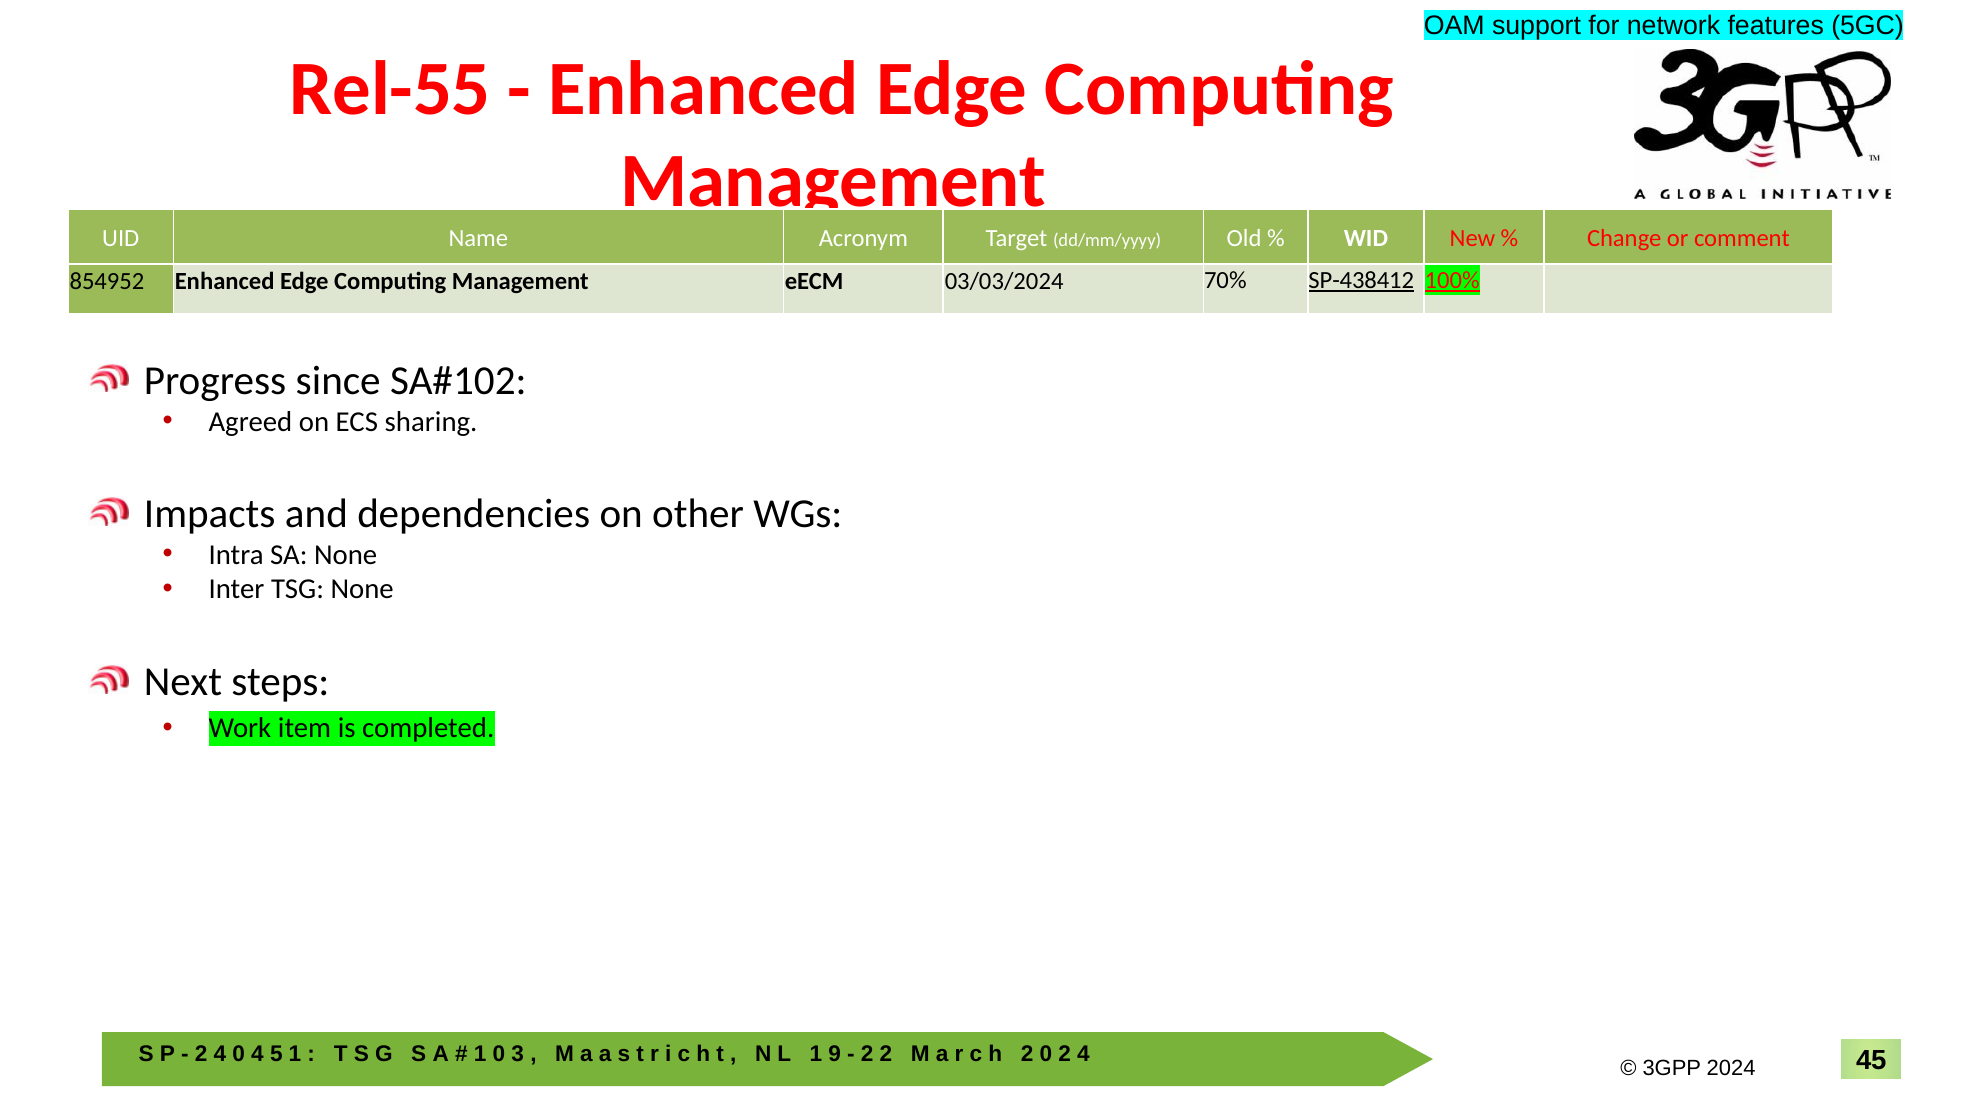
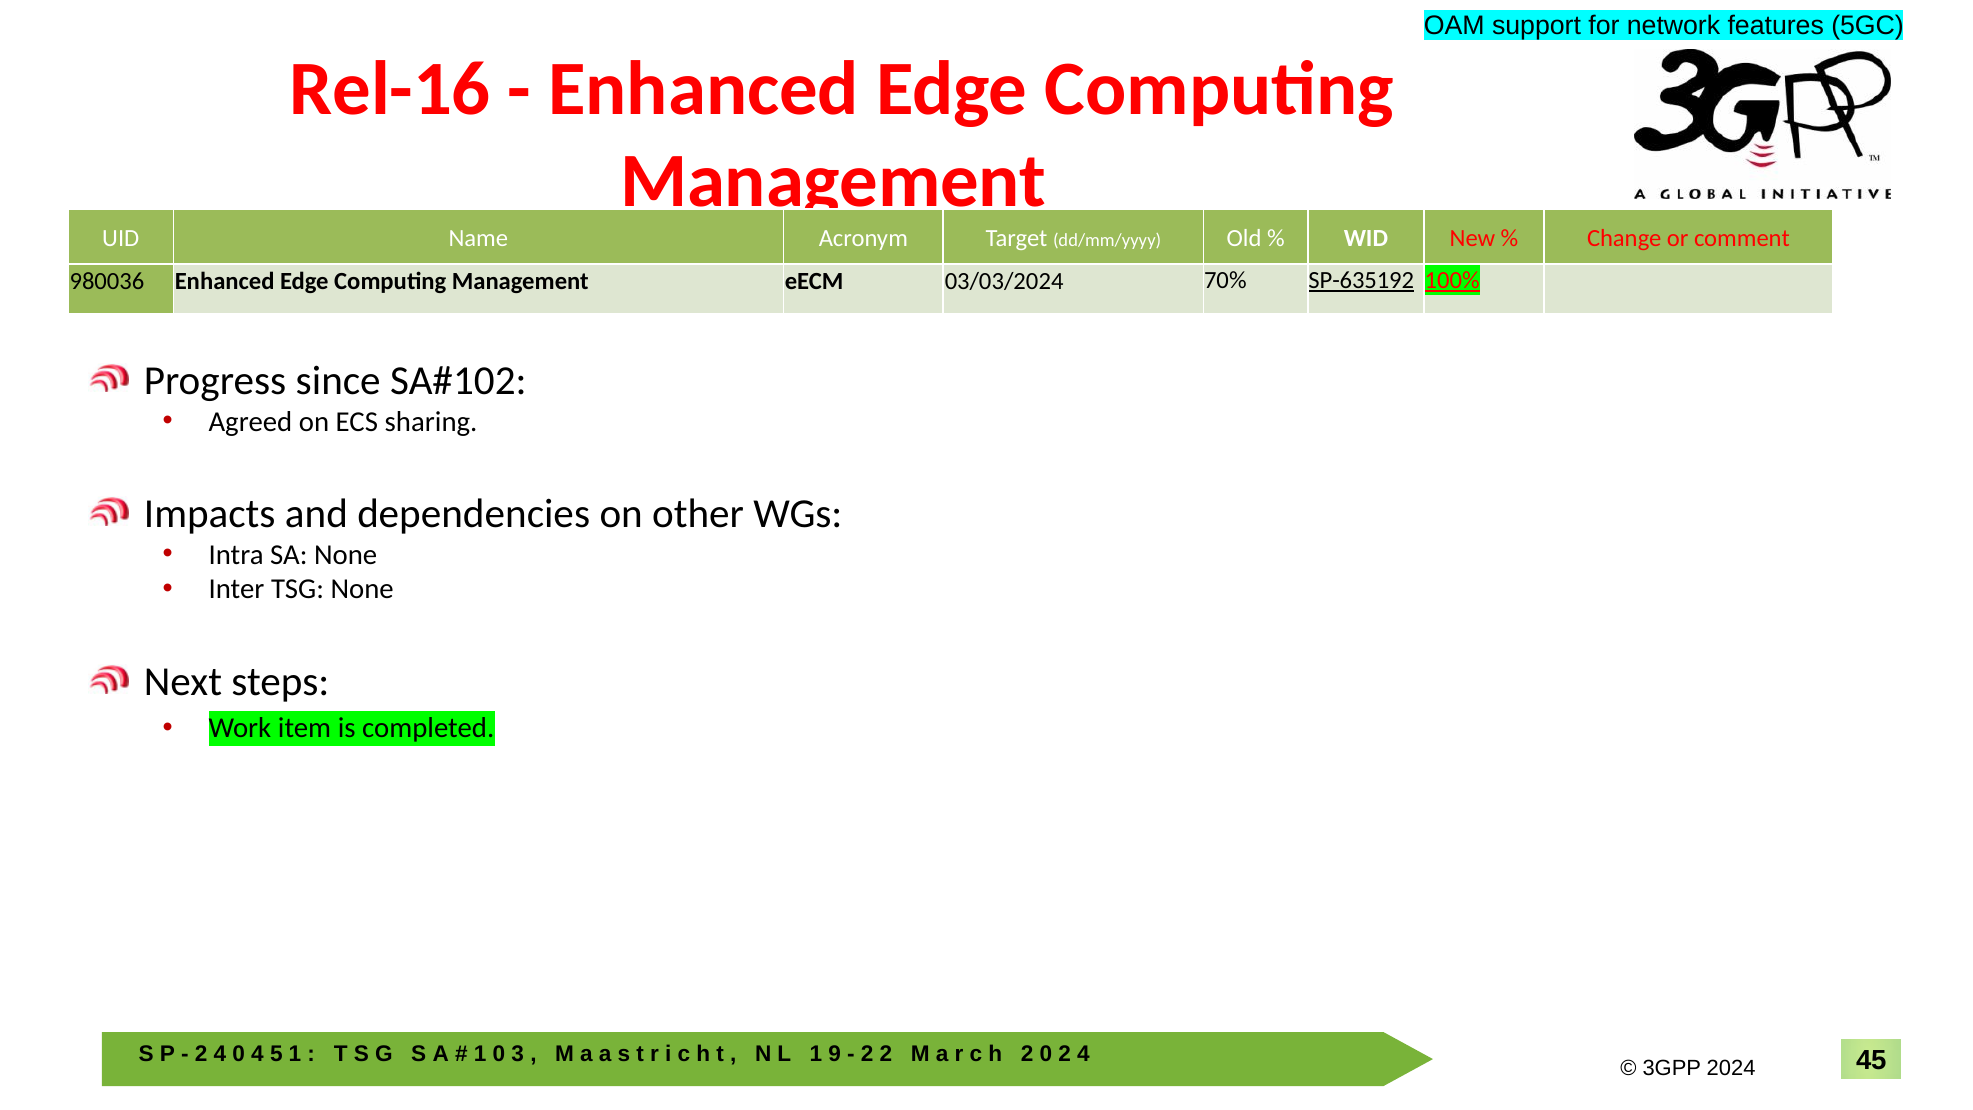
Rel-55: Rel-55 -> Rel-16
854952: 854952 -> 980036
SP-438412: SP-438412 -> SP-635192
